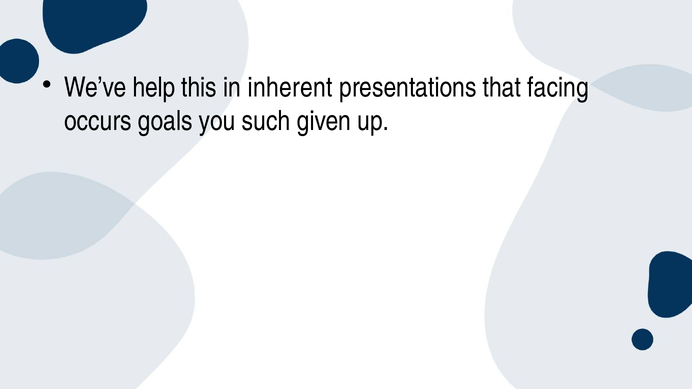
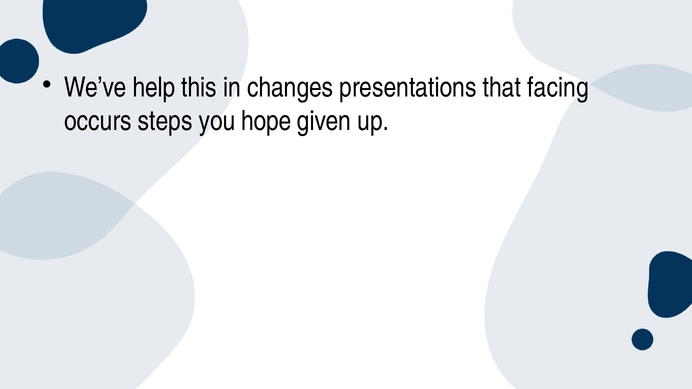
inherent: inherent -> changes
goals: goals -> steps
such: such -> hope
